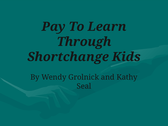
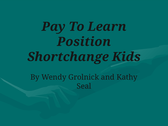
Through: Through -> Position
